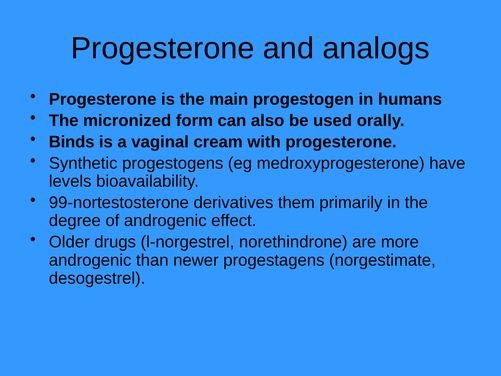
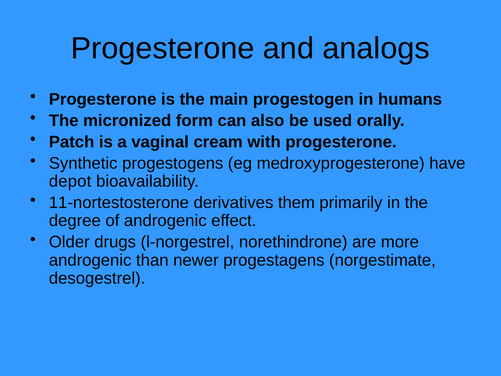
Binds: Binds -> Patch
levels: levels -> depot
99-nortestosterone: 99-nortestosterone -> 11-nortestosterone
